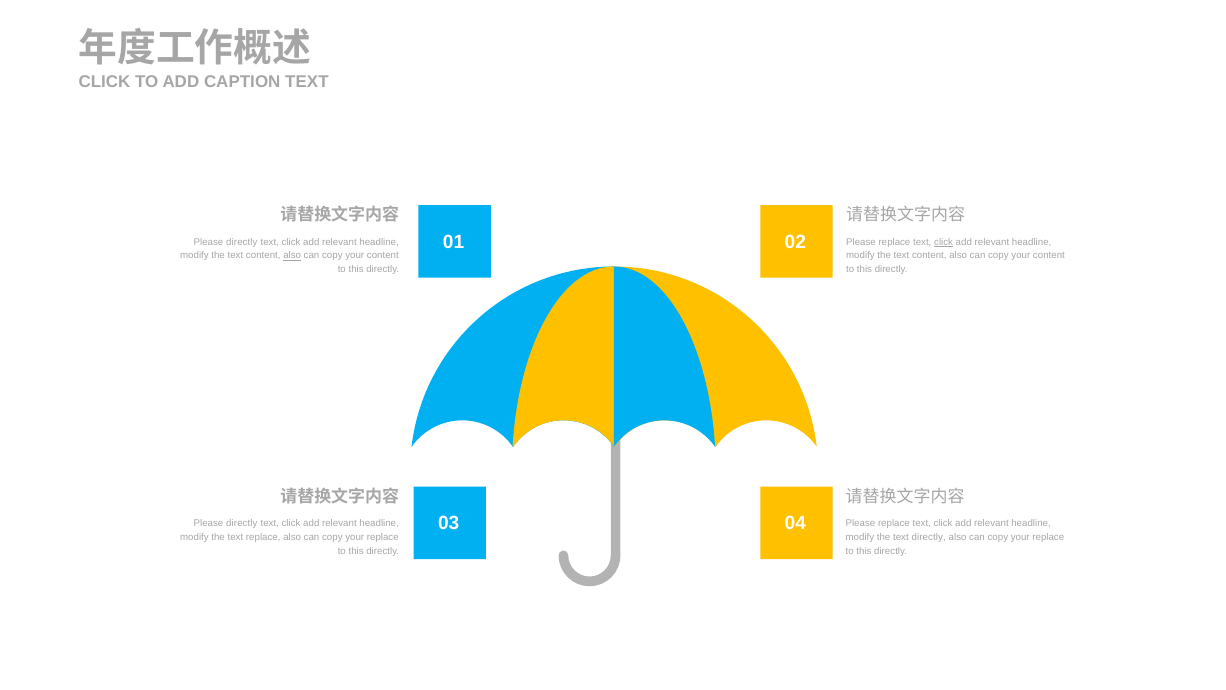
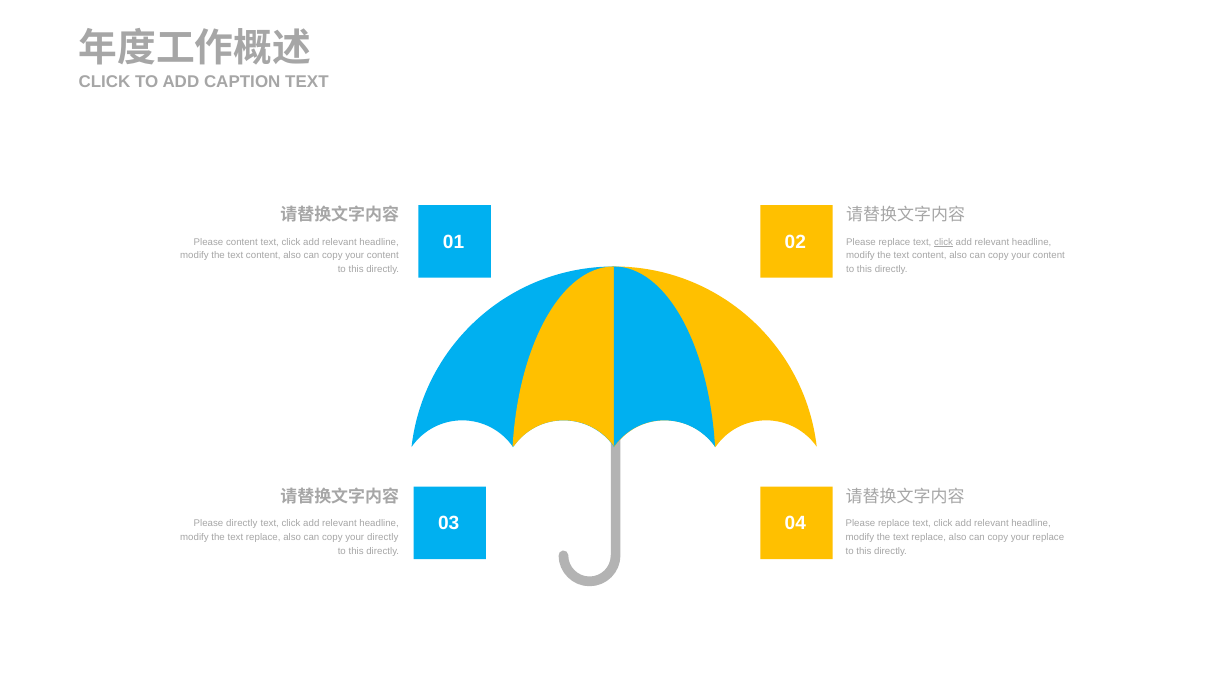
directly at (242, 242): directly -> content
also at (292, 256) underline: present -> none
replace at (383, 537): replace -> directly
directly at (929, 537): directly -> replace
